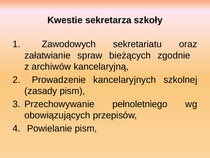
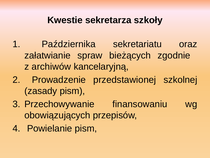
Zawodowych: Zawodowych -> Października
kancelaryjnych: kancelaryjnych -> przedstawionej
pełnoletniego: pełnoletniego -> finansowaniu
